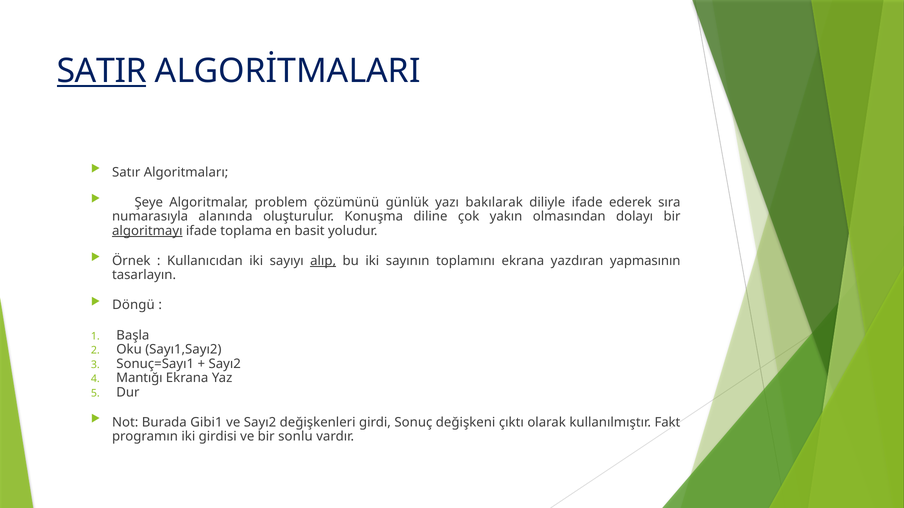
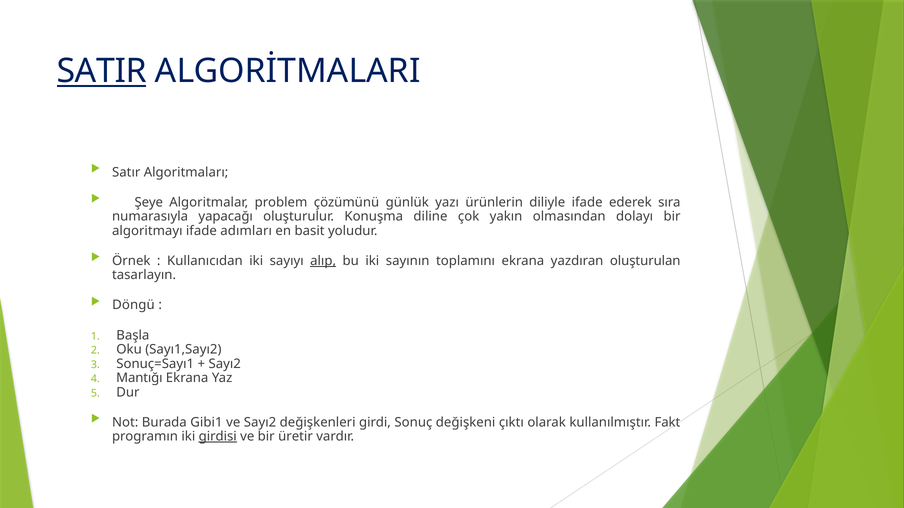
bakılarak: bakılarak -> ürünlerin
alanında: alanında -> yapacağı
algoritmayı underline: present -> none
toplama: toplama -> adımları
yapmasının: yapmasının -> oluşturulan
girdisi underline: none -> present
sonlu: sonlu -> üretir
